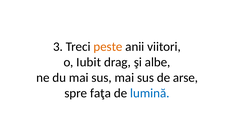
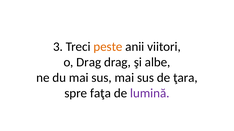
o Iubit: Iubit -> Drag
arse: arse -> ţara
lumină colour: blue -> purple
